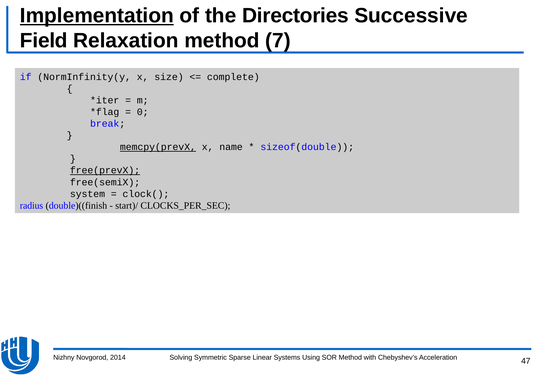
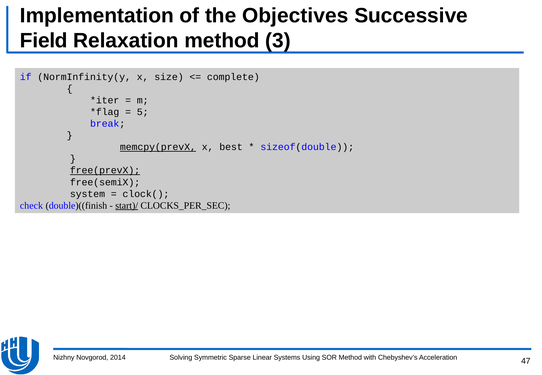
Implementation underline: present -> none
Directories: Directories -> Objectives
7: 7 -> 3
0: 0 -> 5
name: name -> best
radius: radius -> check
start)/ underline: none -> present
